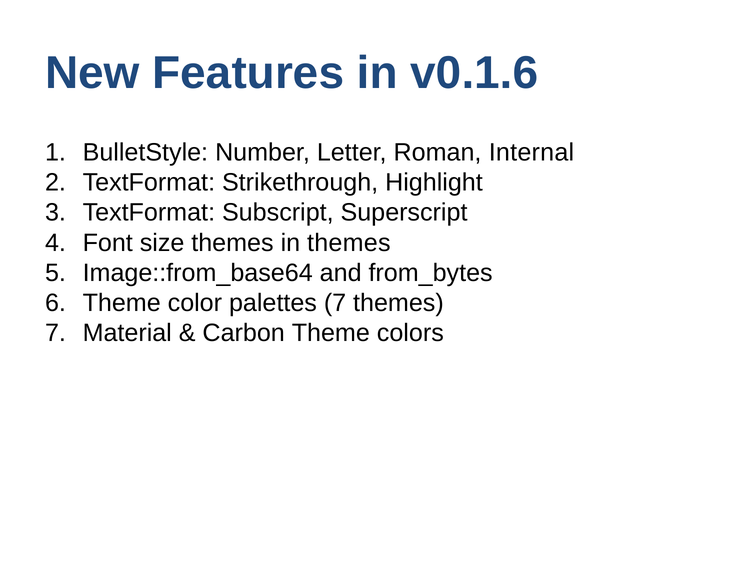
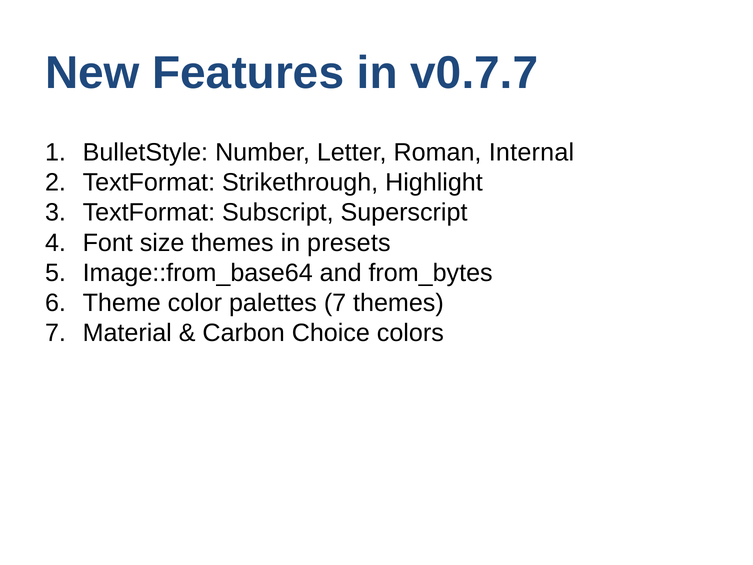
v0.1.6: v0.1.6 -> v0.7.7
in themes: themes -> presets
Carbon Theme: Theme -> Choice
